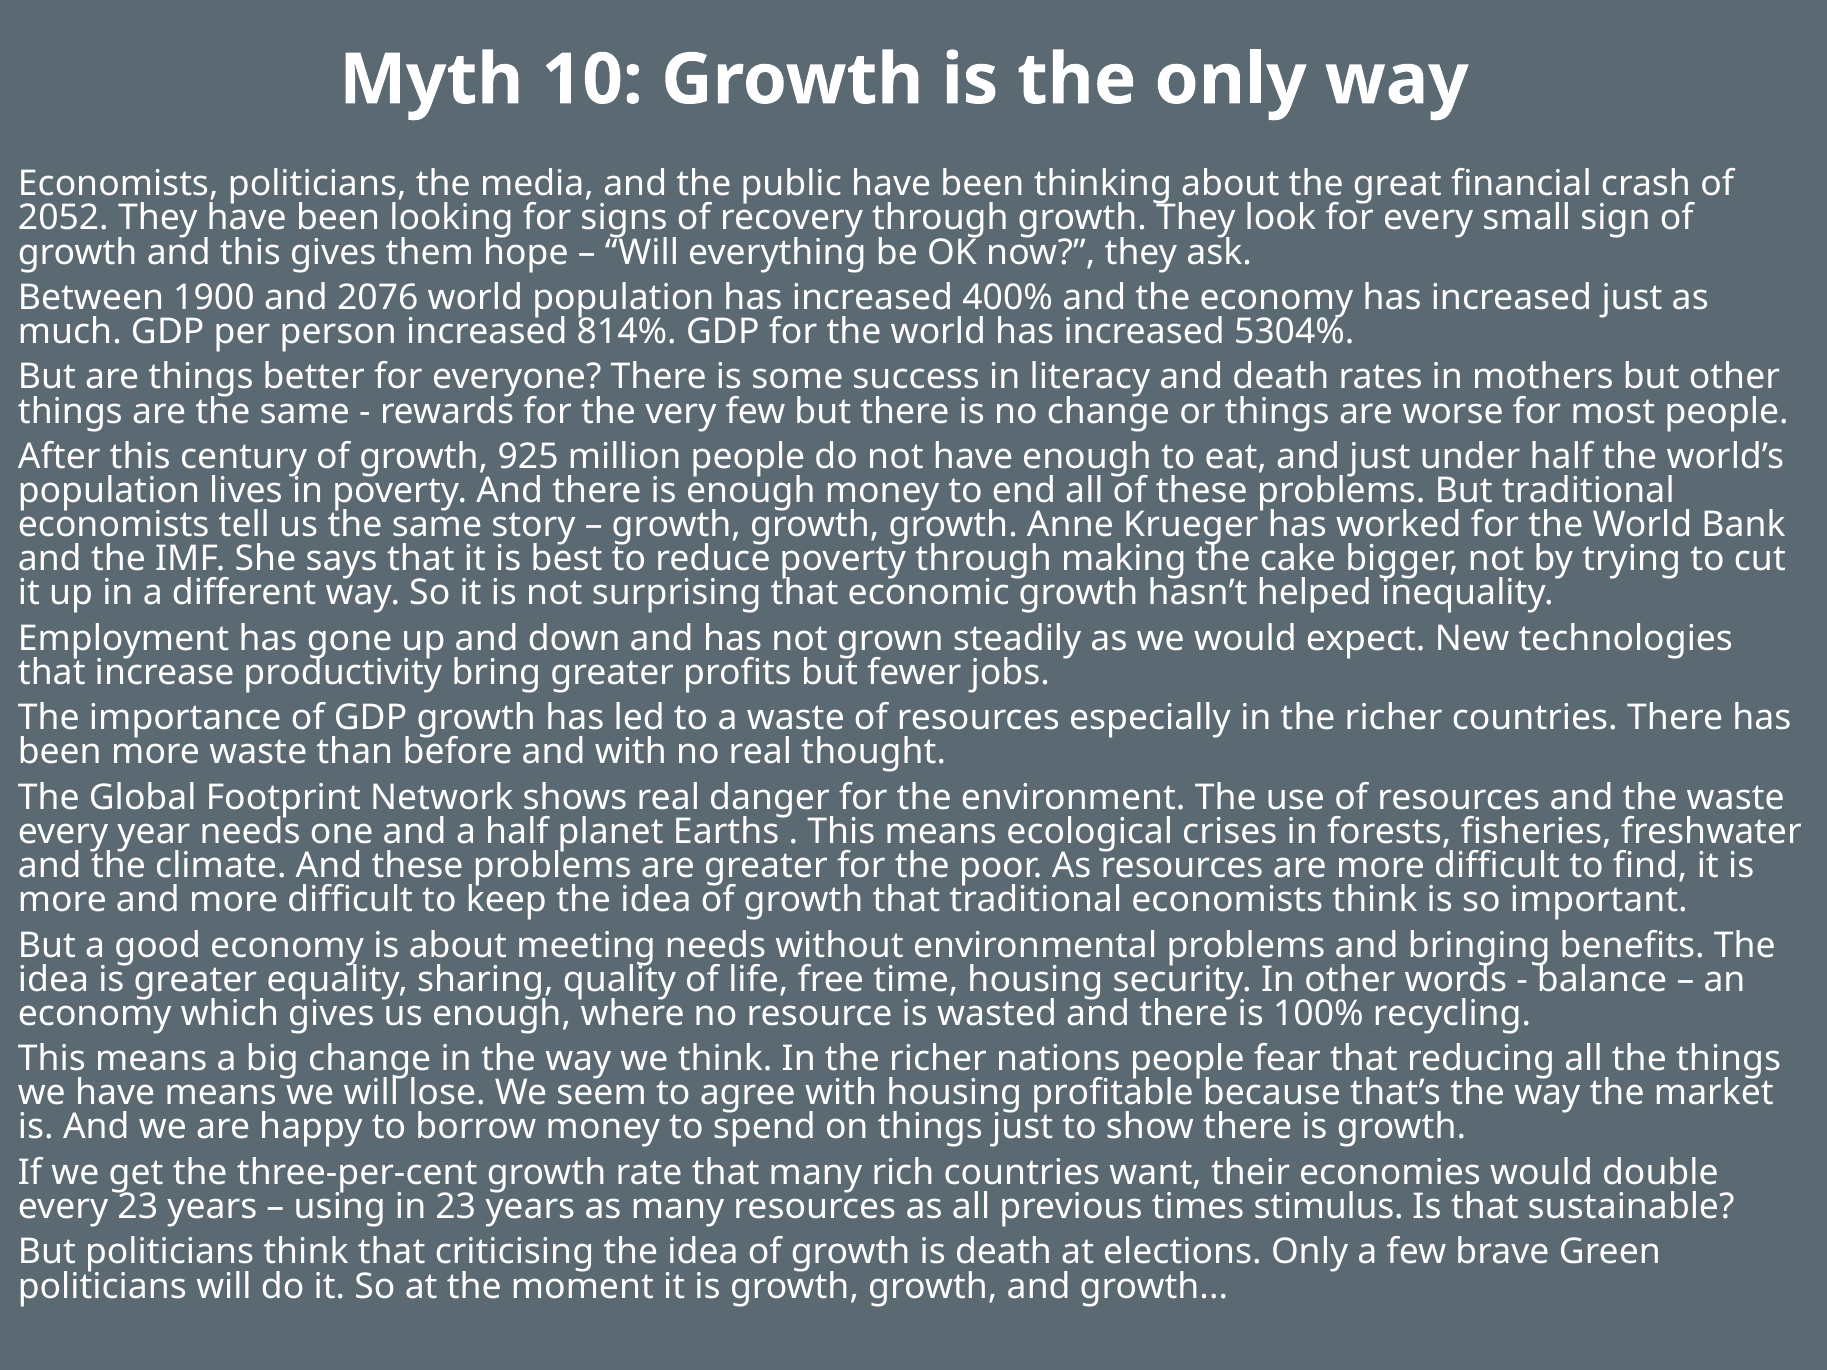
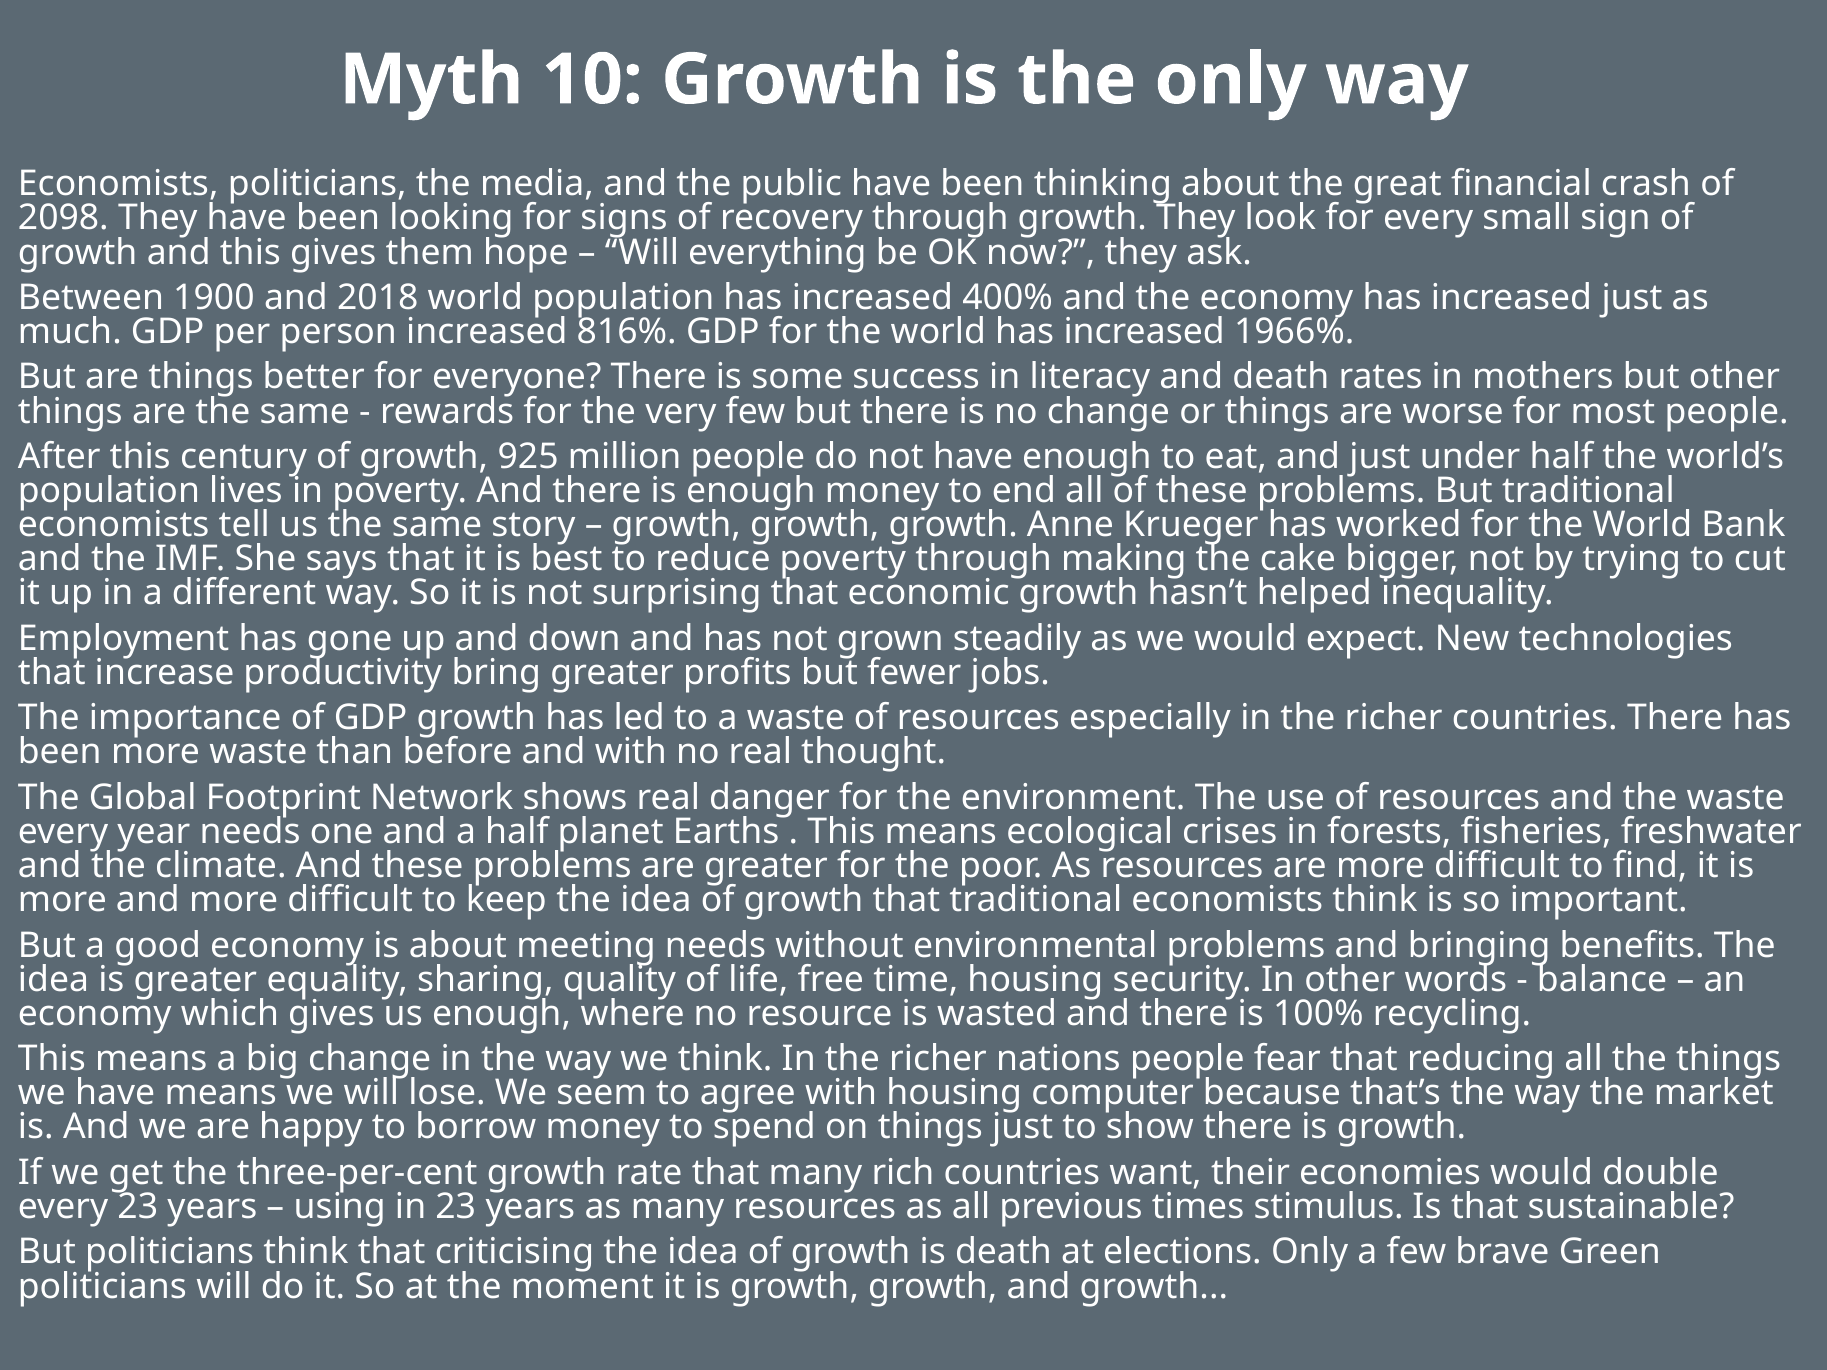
2052: 2052 -> 2098
2076: 2076 -> 2018
814%: 814% -> 816%
5304%: 5304% -> 1966%
profitable: profitable -> computer
